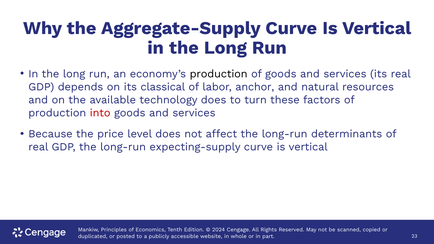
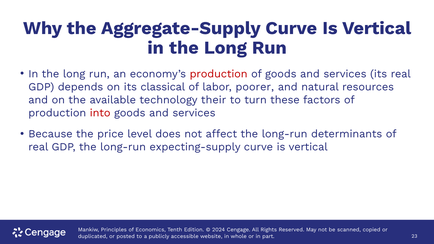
production at (219, 74) colour: black -> red
anchor: anchor -> poorer
technology does: does -> their
